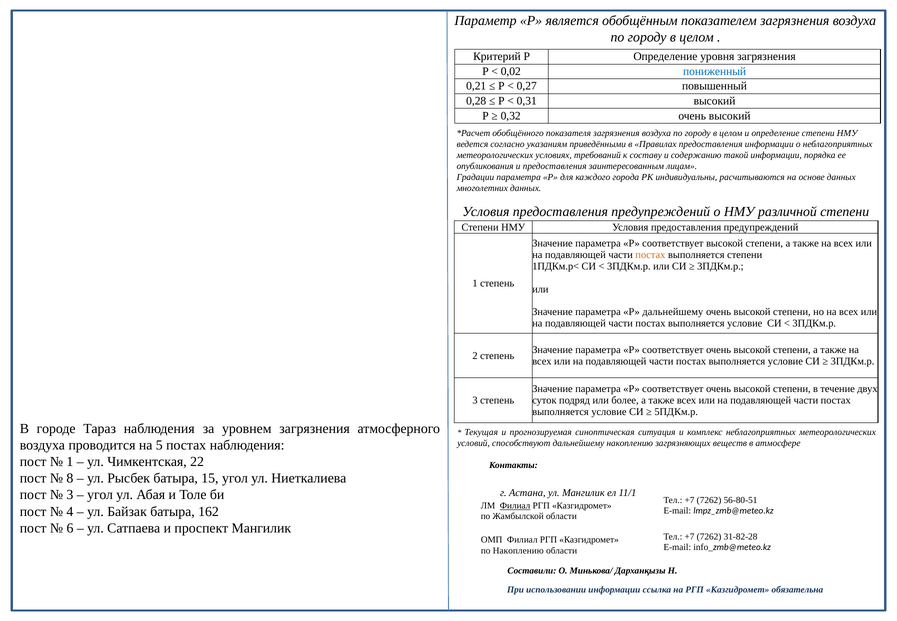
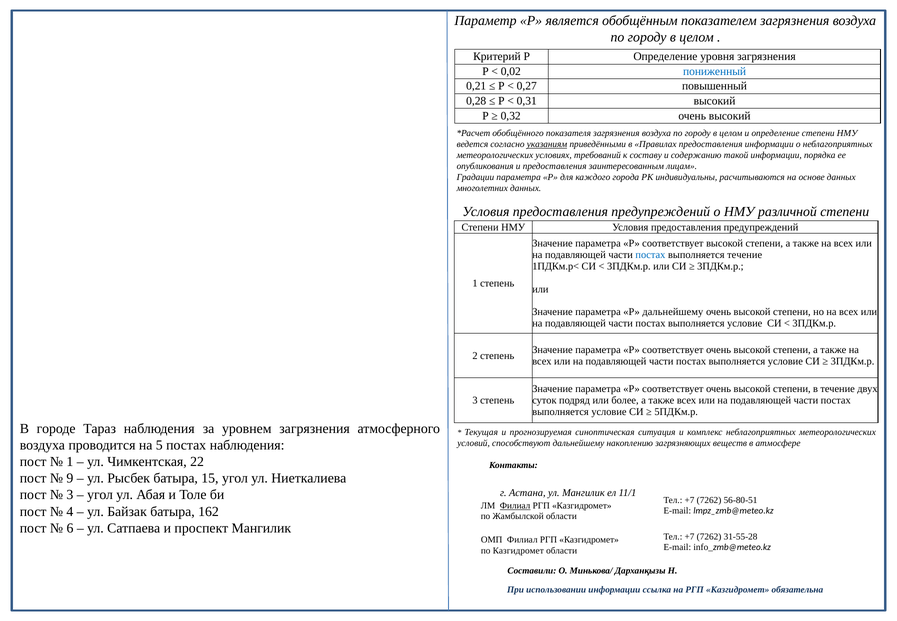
указаниям underline: none -> present
постах at (650, 255) colour: orange -> blue
выполняется степени: степени -> течение
8: 8 -> 9
31-82-28: 31-82-28 -> 31-55-28
по Накоплению: Накоплению -> Казгидромет
